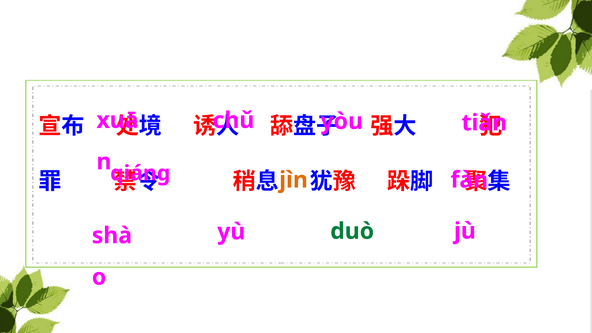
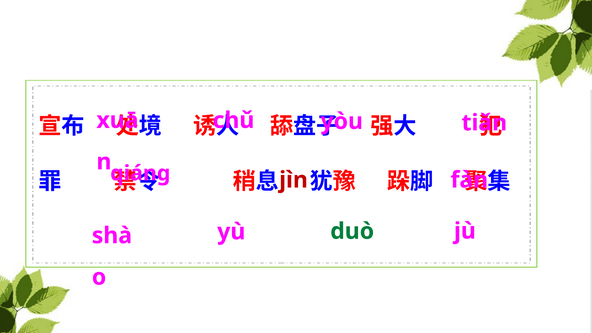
jìn colour: orange -> red
